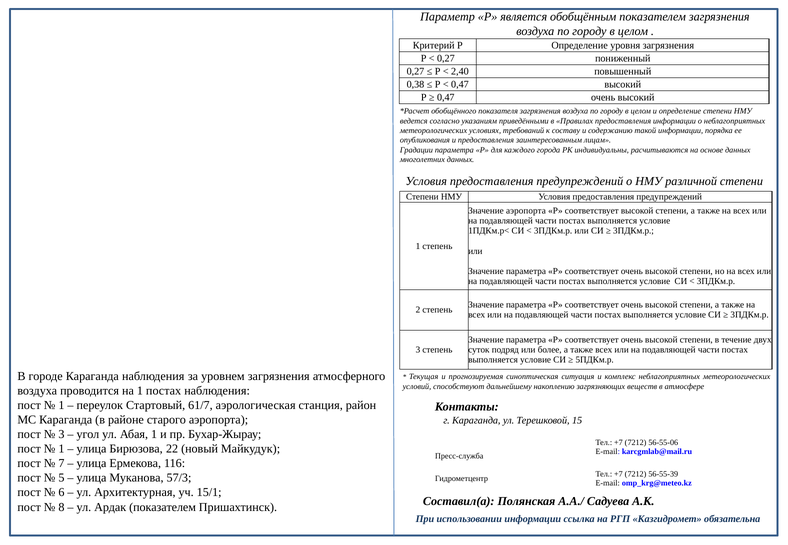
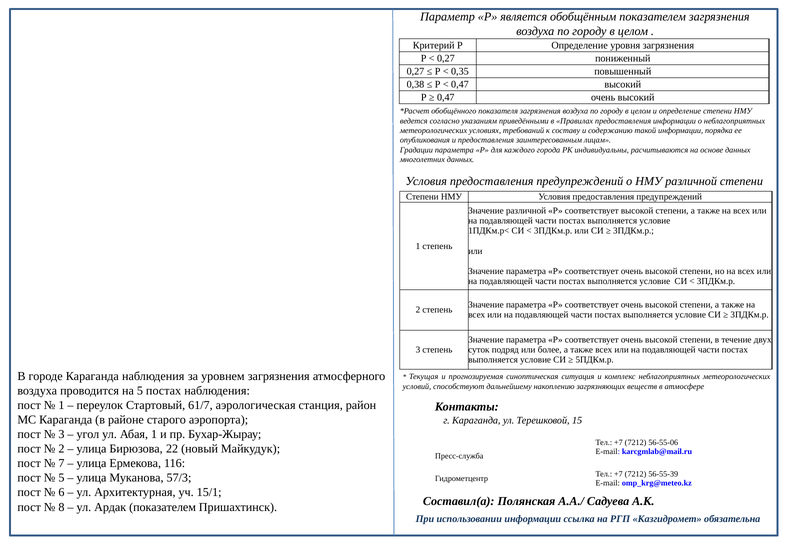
2,40: 2,40 -> 0,35
Значение аэропорта: аэропорта -> различной
на 1: 1 -> 5
1 at (61, 449): 1 -> 2
